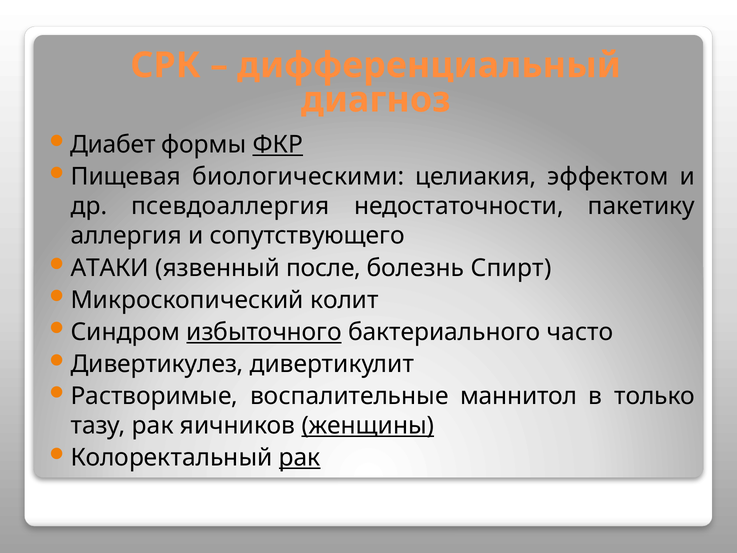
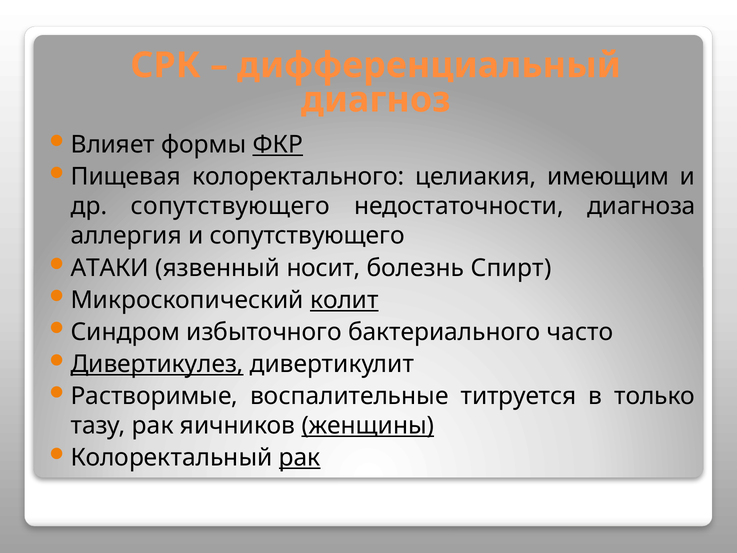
Диабет: Диабет -> Влияет
биологическими: биологическими -> колоректального
эффектом: эффектом -> имеющим
др псевдоаллергия: псевдоаллергия -> сопутствующего
пакетику: пакетику -> диагноза
после: после -> носит
колит underline: none -> present
избыточного underline: present -> none
Дивертикулез underline: none -> present
маннитол: маннитол -> титруется
